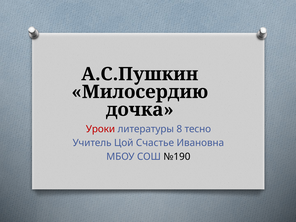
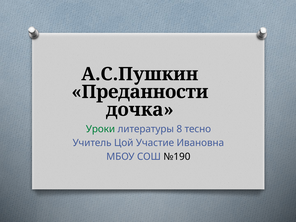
Милосердию: Милосердию -> Преданности
Уроки colour: red -> green
Счастье: Счастье -> Участие
